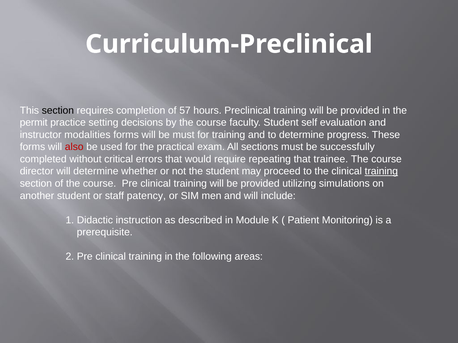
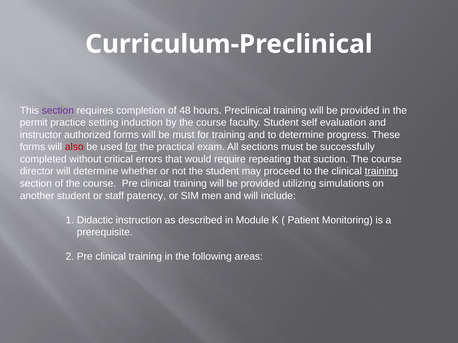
section at (58, 111) colour: black -> purple
57: 57 -> 48
decisions: decisions -> induction
modalities: modalities -> authorized
for at (131, 147) underline: none -> present
trainee: trainee -> suction
